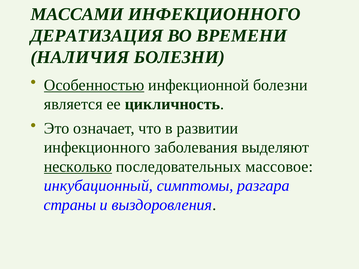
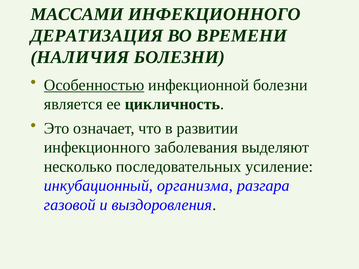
несколько underline: present -> none
массовое: массовое -> усиление
симптомы: симптомы -> организма
страны: страны -> газовой
